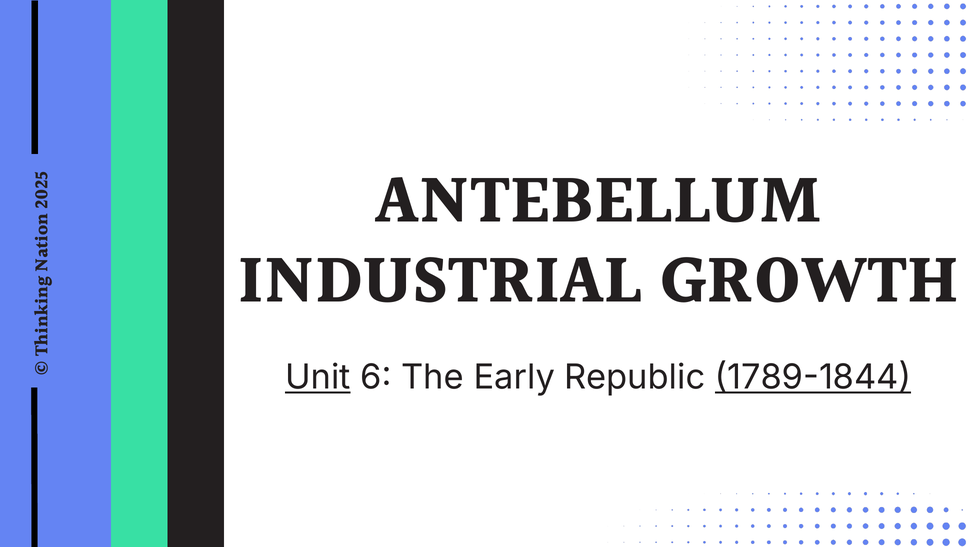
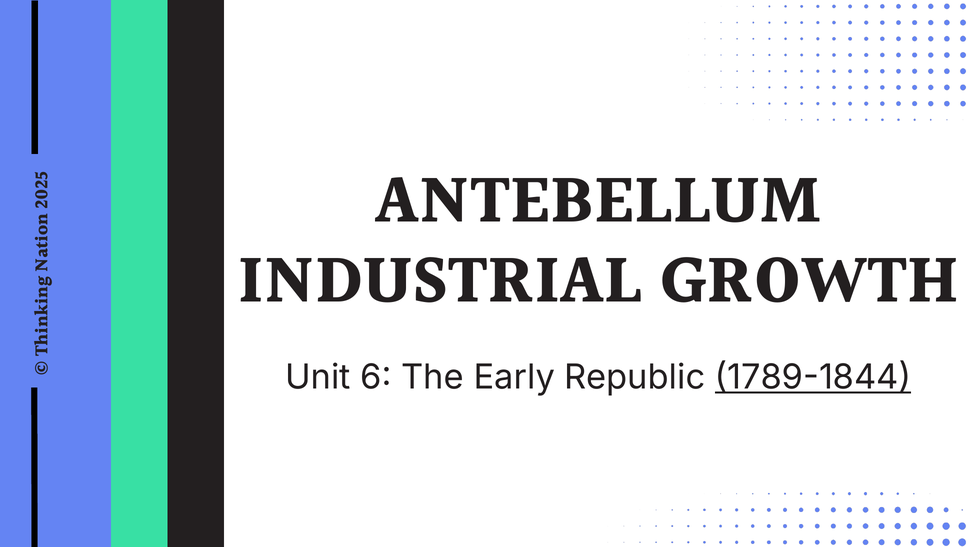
Unit underline: present -> none
